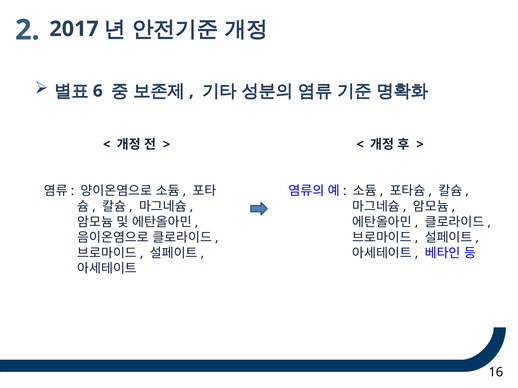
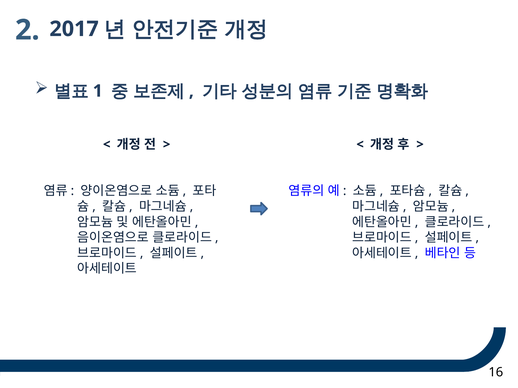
6: 6 -> 1
